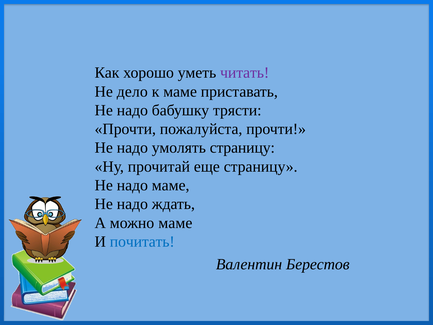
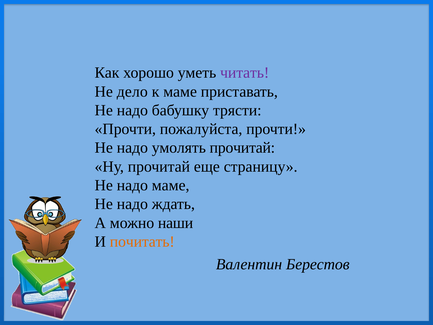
умолять страницу: страницу -> прочитай
можно маме: маме -> наши
почитать colour: blue -> orange
